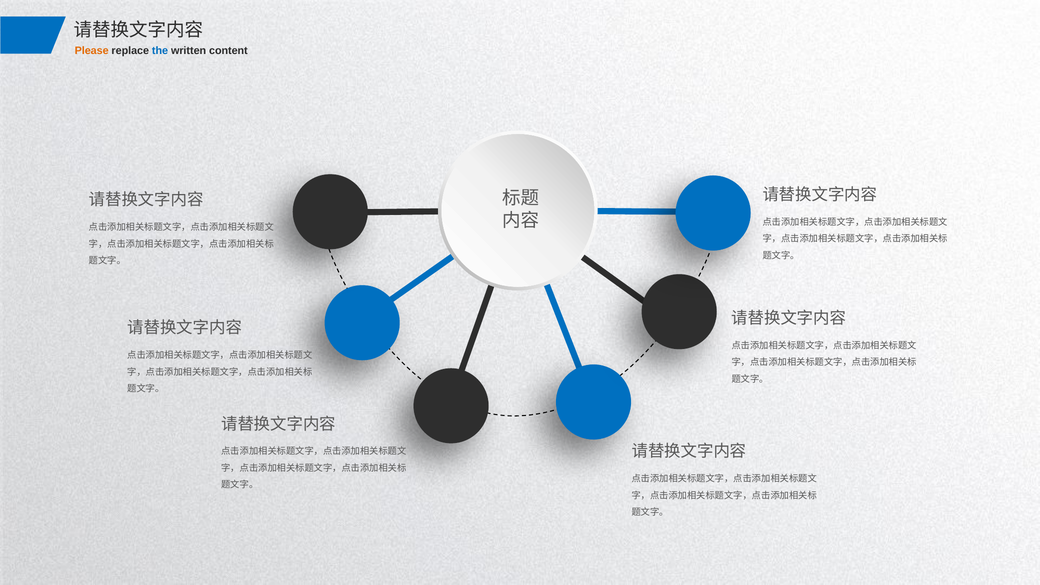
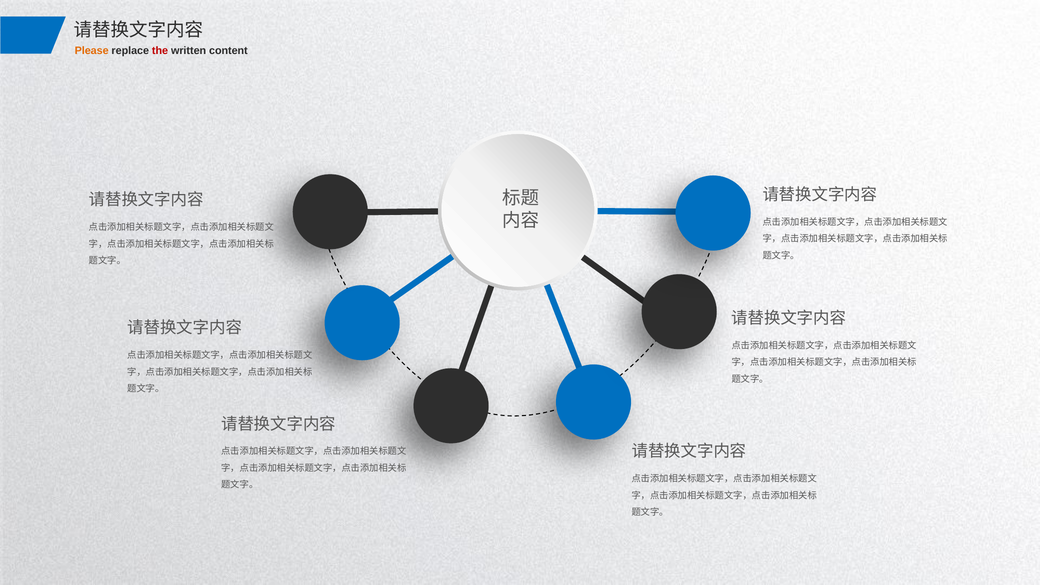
the colour: blue -> red
